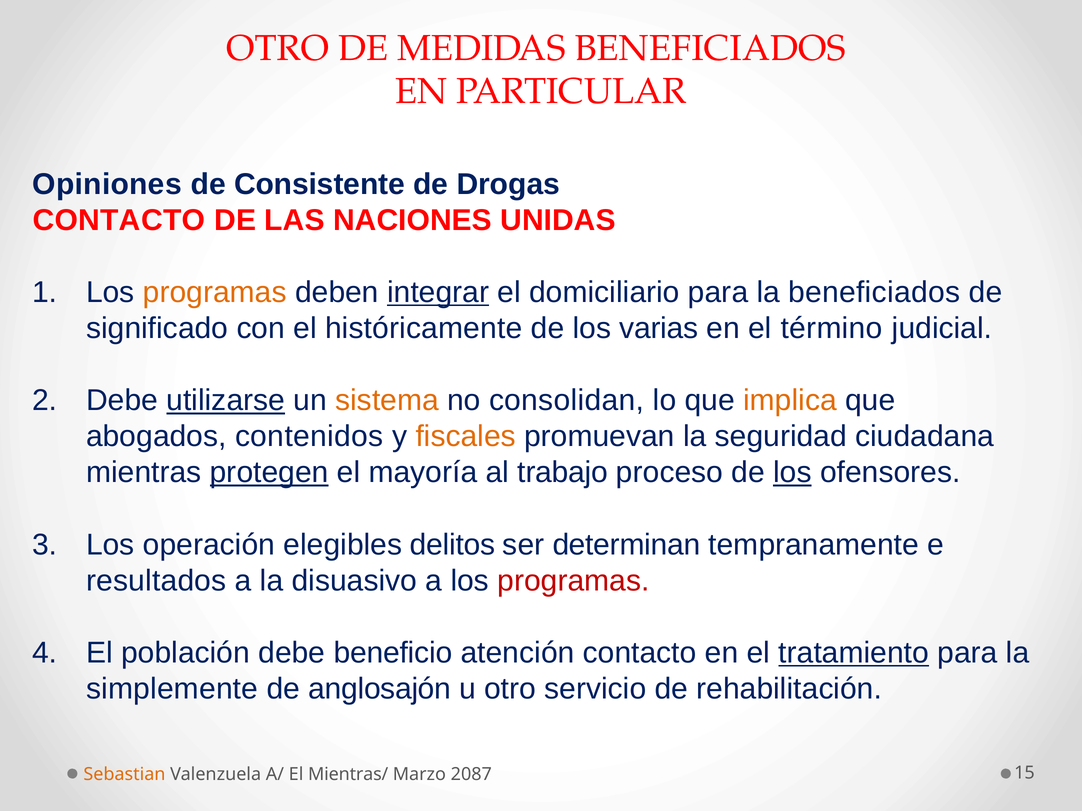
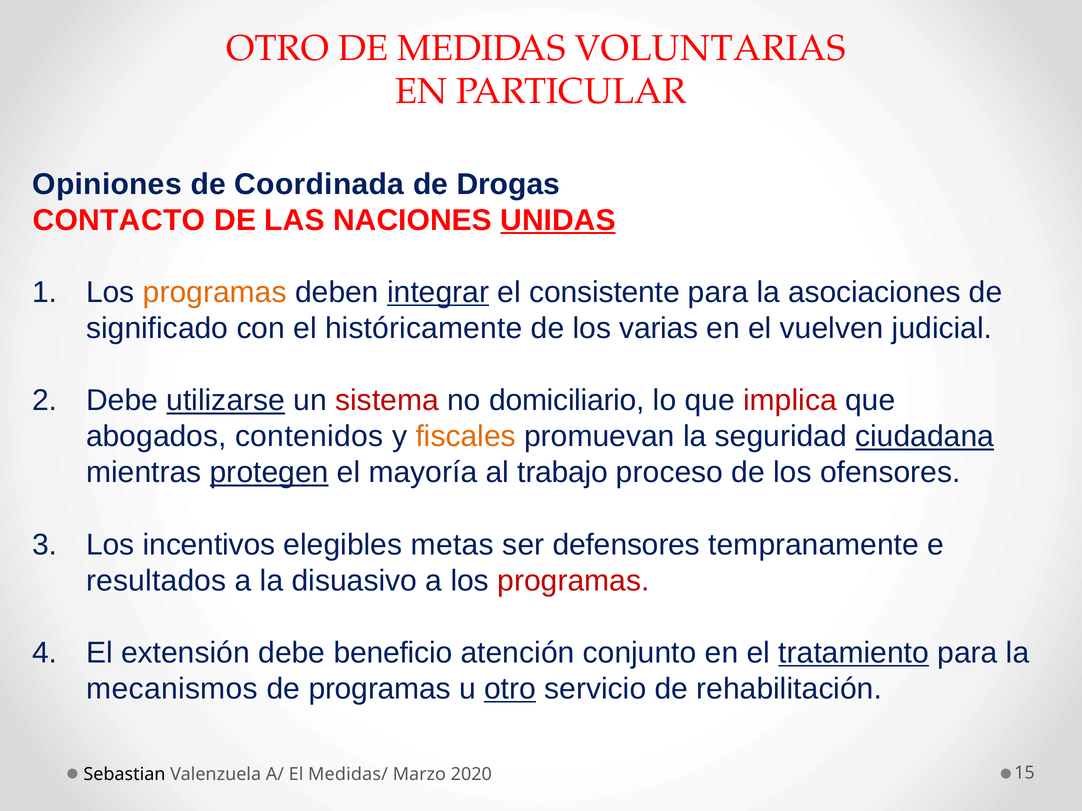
MEDIDAS BENEFICIADOS: BENEFICIADOS -> VOLUNTARIAS
Consistente: Consistente -> Coordinada
UNIDAS underline: none -> present
domiciliario: domiciliario -> consistente
la beneficiados: beneficiados -> asociaciones
término: término -> vuelven
sistema colour: orange -> red
consolidan: consolidan -> domiciliario
implica colour: orange -> red
ciudadana underline: none -> present
los at (792, 473) underline: present -> none
operación: operación -> incentivos
delitos: delitos -> metas
determinan: determinan -> defensores
población: población -> extensión
atención contacto: contacto -> conjunto
simplemente: simplemente -> mecanismos
de anglosajón: anglosajón -> programas
otro at (510, 689) underline: none -> present
Sebastian colour: orange -> black
Mientras/: Mientras/ -> Medidas/
2087: 2087 -> 2020
